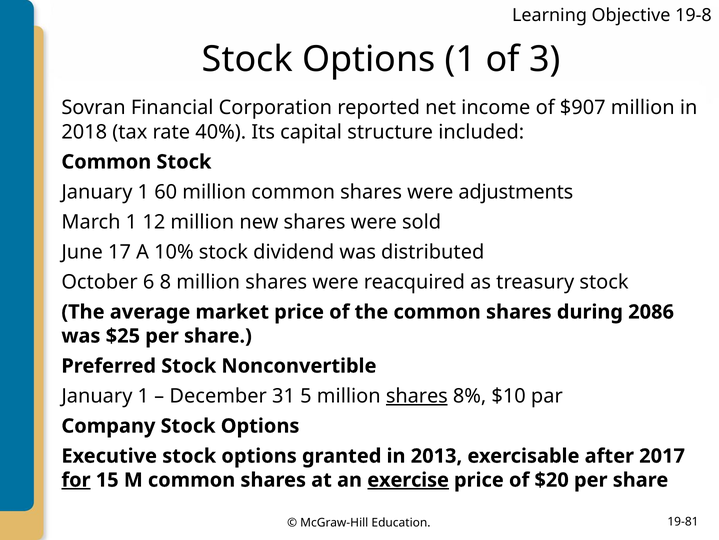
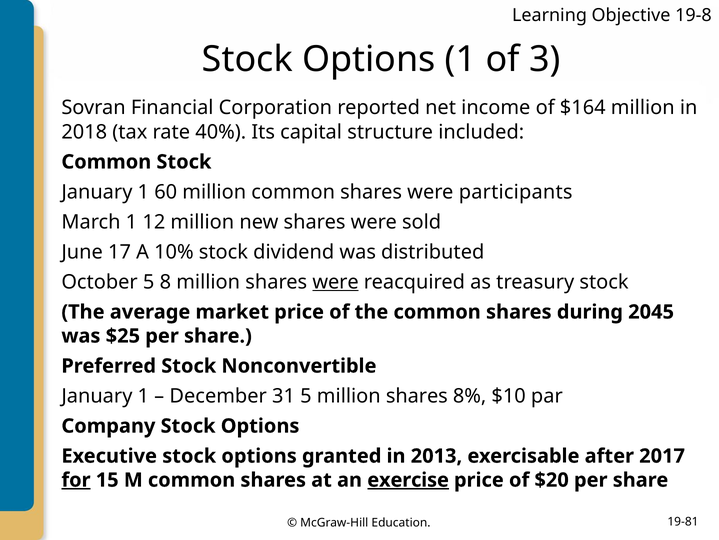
$907: $907 -> $164
adjustments: adjustments -> participants
October 6: 6 -> 5
were at (336, 282) underline: none -> present
2086: 2086 -> 2045
shares at (417, 396) underline: present -> none
